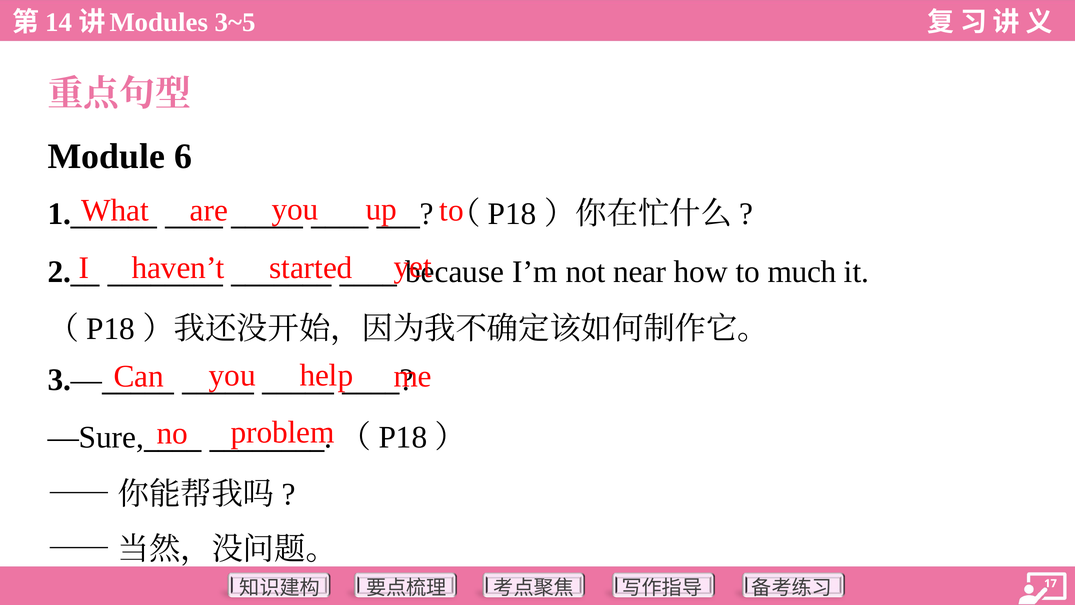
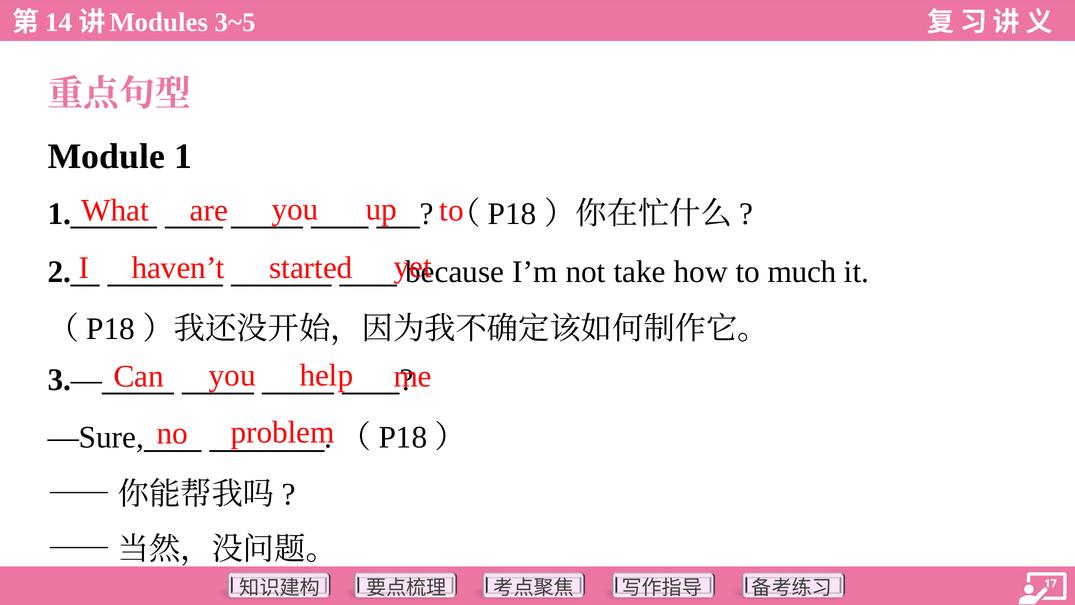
Module 6: 6 -> 1
near: near -> take
